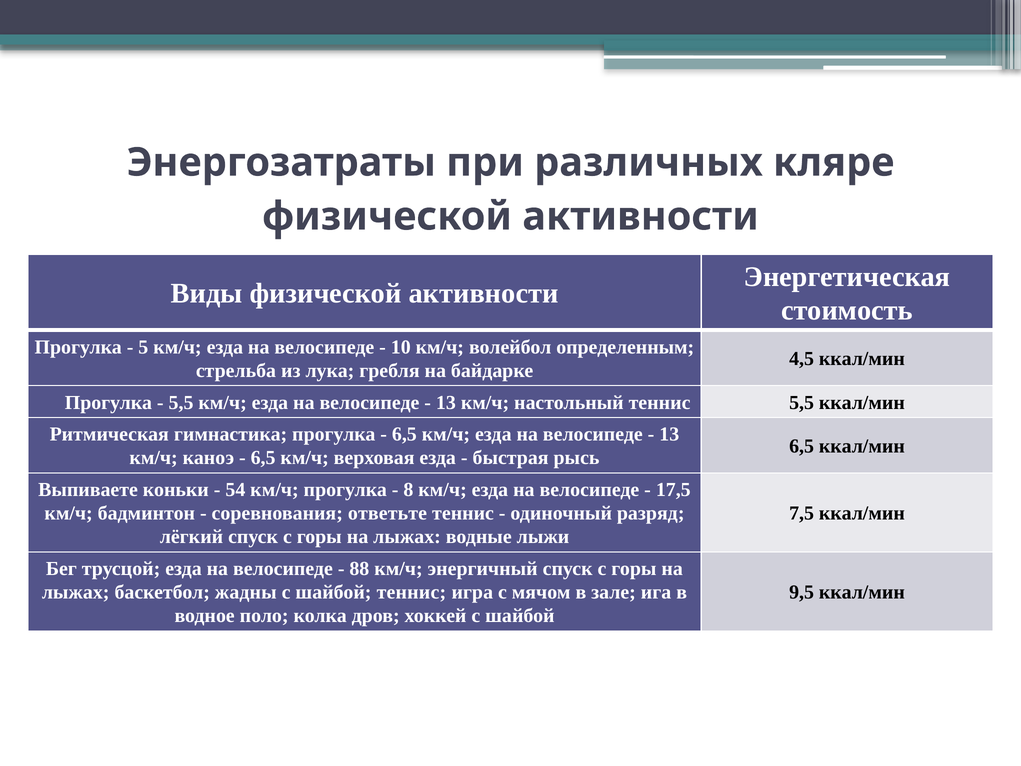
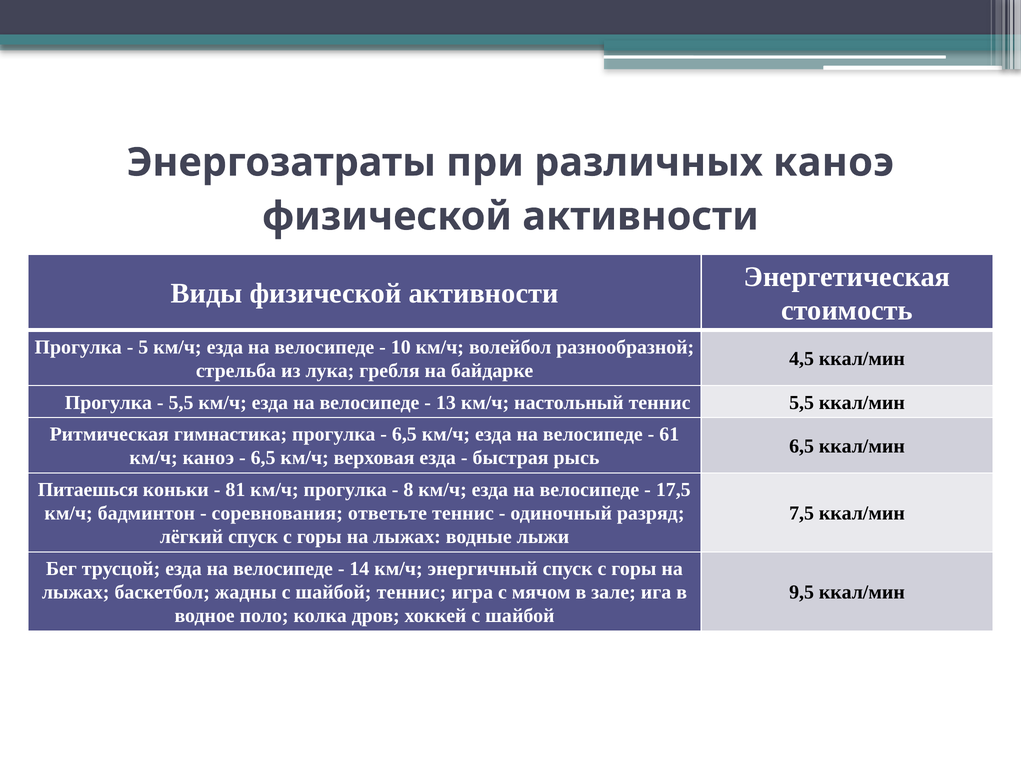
различных кляре: кляре -> каноэ
определенным: определенным -> разнообразной
13 at (669, 434): 13 -> 61
Выпиваете: Выпиваете -> Питаешься
54: 54 -> 81
88: 88 -> 14
